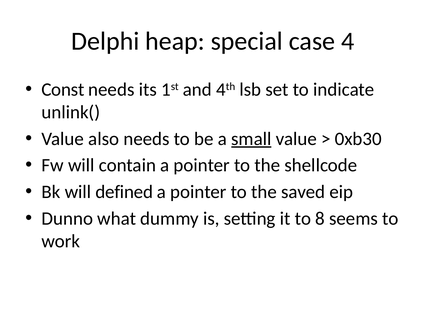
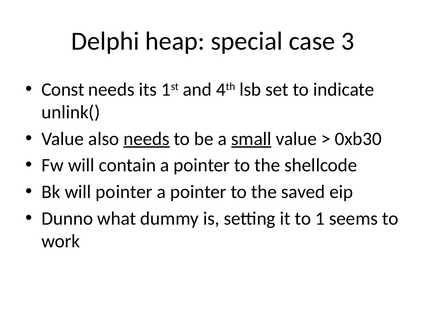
4: 4 -> 3
needs at (146, 139) underline: none -> present
will defined: defined -> pointer
8: 8 -> 1
